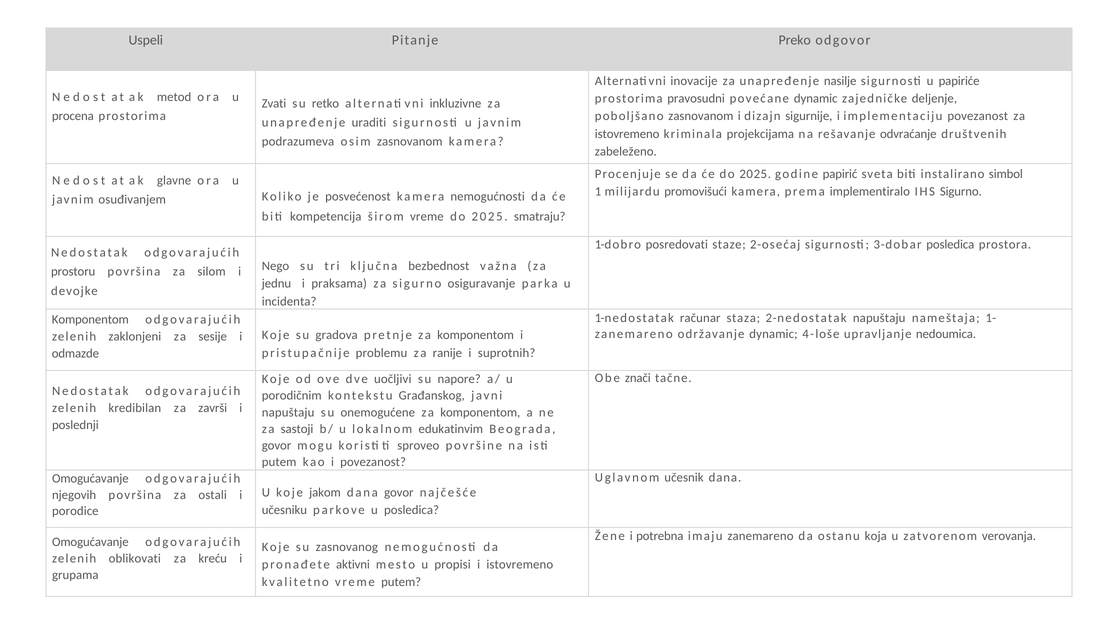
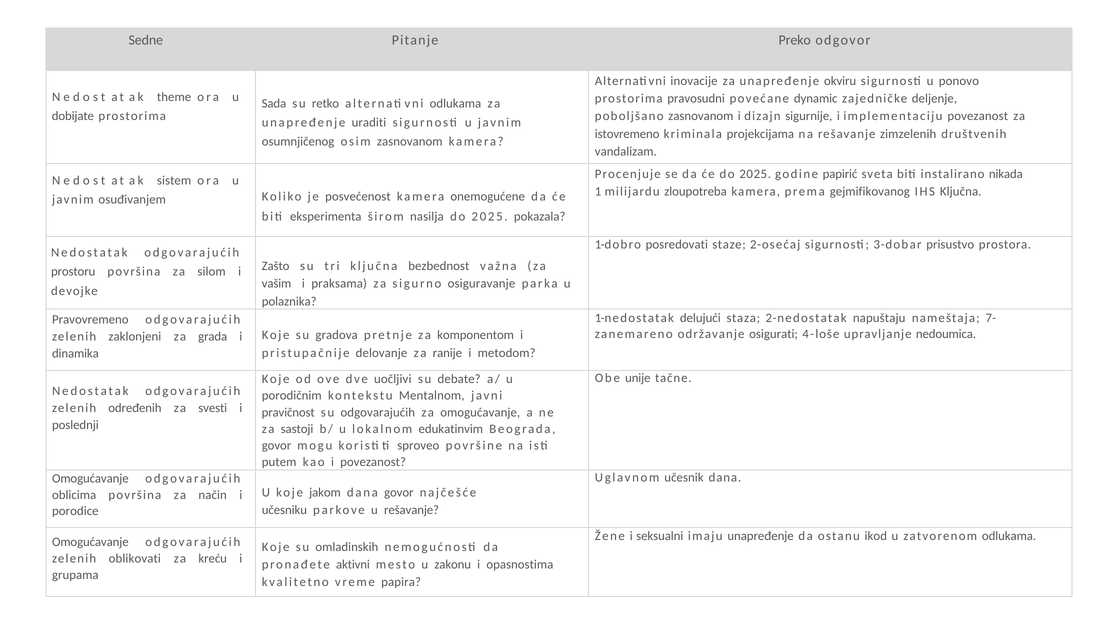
Uspeli: Uspeli -> Sedne
nasilje: nasilje -> okviru
papiriće: papiriće -> ponovo
metod: metod -> theme
Zvati: Zvati -> Sada
inkluzivne at (455, 104): inkluzivne -> odlukama
procena: procena -> dobijate
odvraćanje: odvraćanje -> zimzelenih
podrazumeva: podrazumeva -> osumnjičenog
zabeleženo: zabeleženo -> vandalizam
simbol: simbol -> nikada
glavne: glavne -> sistem
promovišući: promovišući -> zloupotreba
implementiralo: implementiralo -> gejmifikovanog
IHS Sigurno: Sigurno -> Ključna
kamera nemogućnosti: nemogućnosti -> onemogućene
kompetencija: kompetencija -> eksperimenta
širom vreme: vreme -> nasilja
smatraju: smatraju -> pokazala
3-dobar posledica: posledica -> prisustvo
Nego: Nego -> Zašto
jednu: jednu -> vašim
incidenta: incidenta -> polaznika
računar: računar -> delujući
1-: 1- -> 7-
Komponentom at (90, 319): Komponentom -> Pravovremeno
održavanje dynamic: dynamic -> osigurati
sesije: sesije -> grada
problemu: problemu -> delovanje
suprotnih: suprotnih -> metodom
odmazde: odmazde -> dinamika
znači: znači -> unije
napore: napore -> debate
Građanskog: Građanskog -> Mentalnom
kredibilan: kredibilan -> određenih
završi: završi -> svesti
napuštaju at (288, 412): napuštaju -> pravičnost
su onemogućene: onemogućene -> odgovarajućih
komponentom at (480, 412): komponentom -> omogućavanje
njegovih: njegovih -> oblicima
ostali: ostali -> način
u posledica: posledica -> rešavanje
potrebna: potrebna -> seksualni
imaju zanemareno: zanemareno -> unapređenje
koja: koja -> ikod
zatvorenom verovanja: verovanja -> odlukama
zasnovanog: zasnovanog -> omladinskih
propisi: propisi -> zakonu
i istovremeno: istovremeno -> opasnostima
vreme putem: putem -> papira
